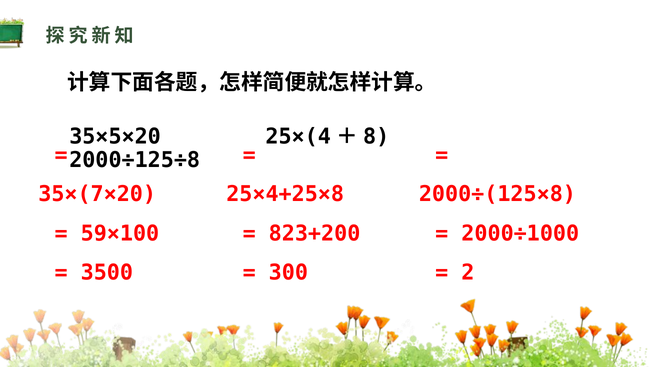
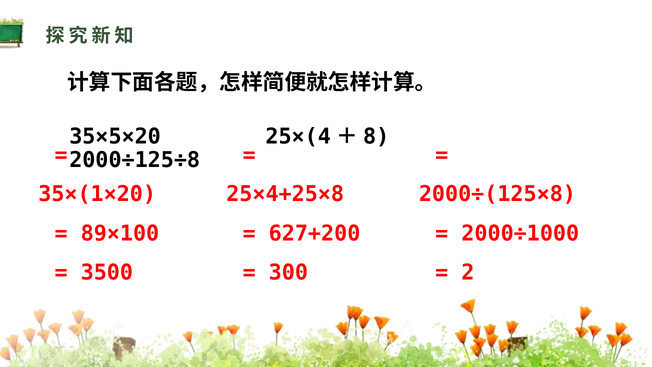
35×(7×20: 35×(7×20 -> 35×(1×20
59×100: 59×100 -> 89×100
823+200: 823+200 -> 627+200
